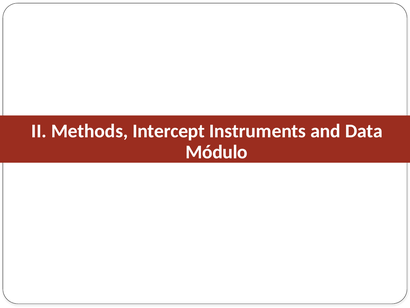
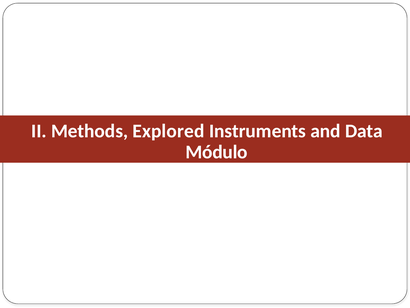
Intercept: Intercept -> Explored
